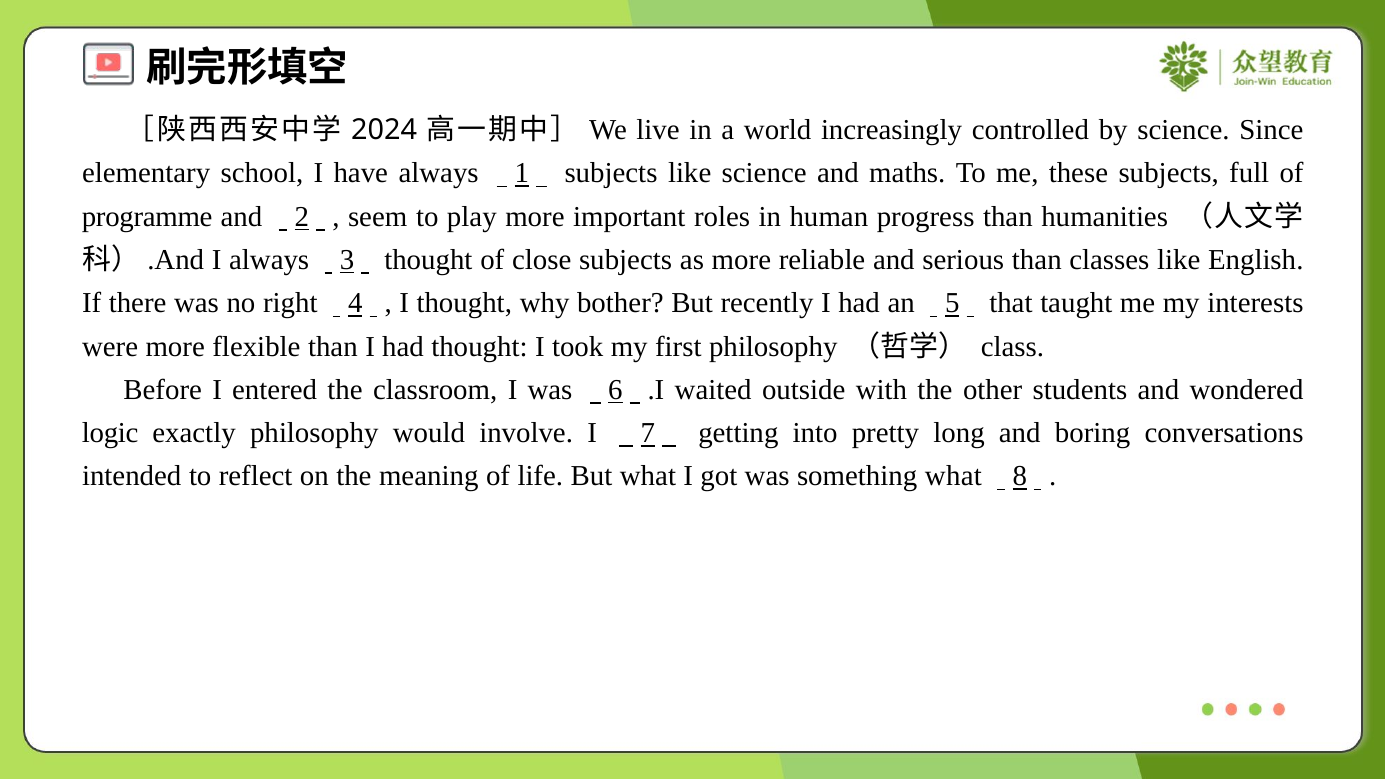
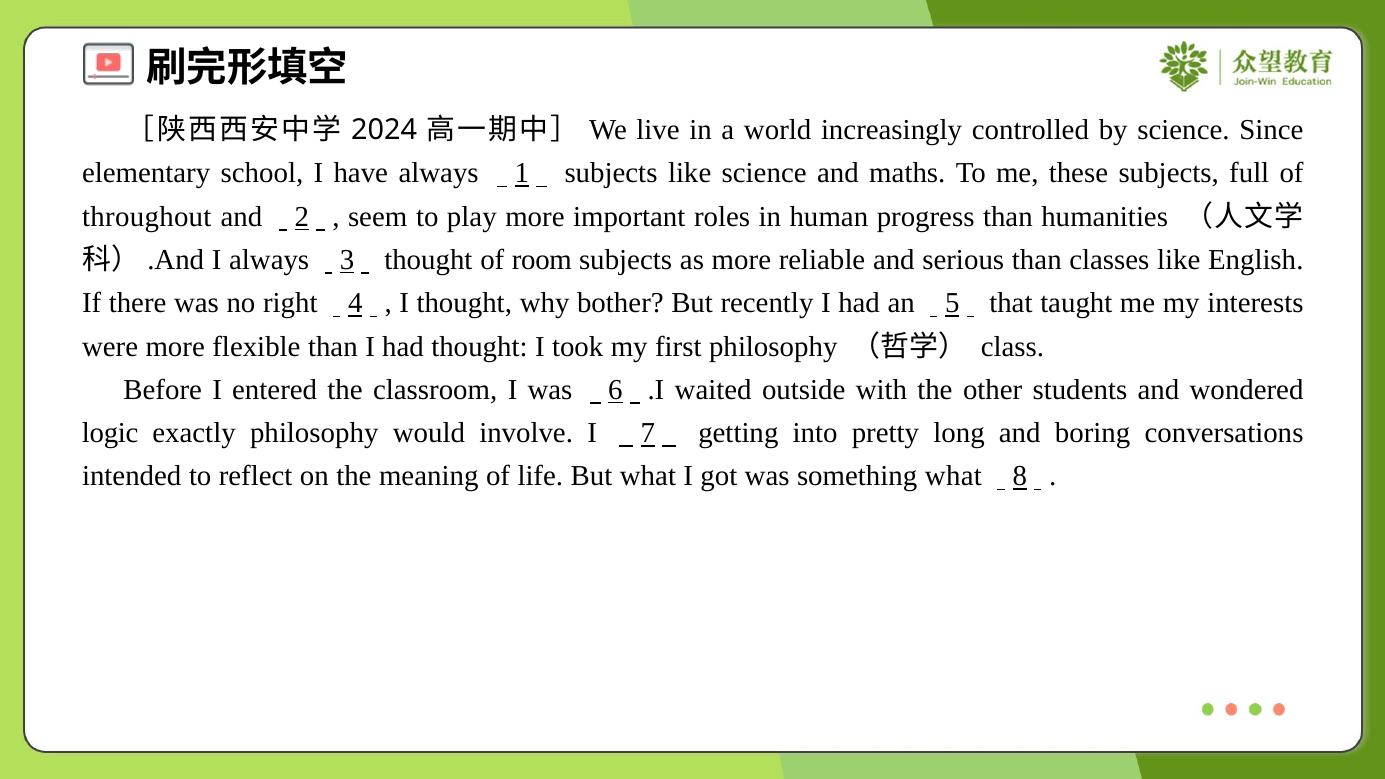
programme: programme -> throughout
close: close -> room
